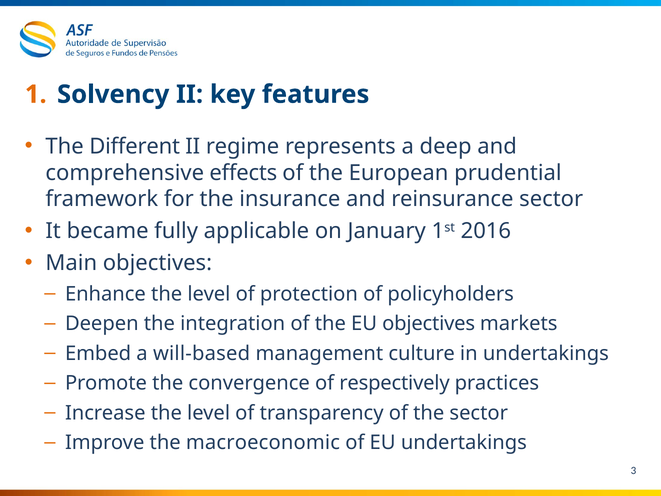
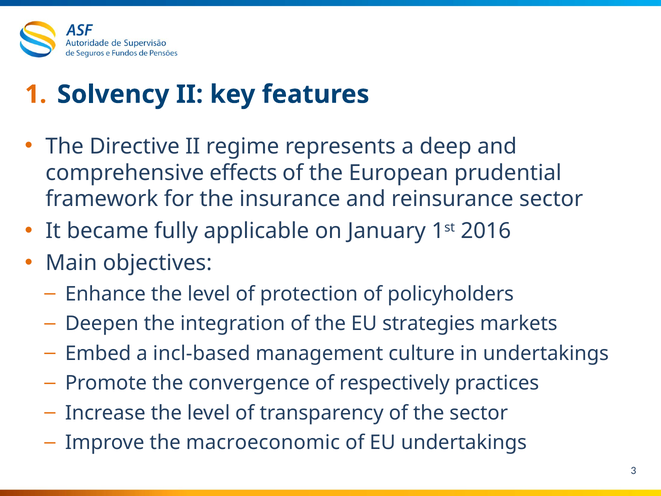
Different: Different -> Directive
EU objectives: objectives -> strategies
will-based: will-based -> incl-based
